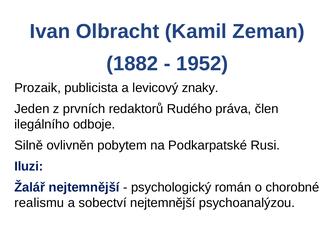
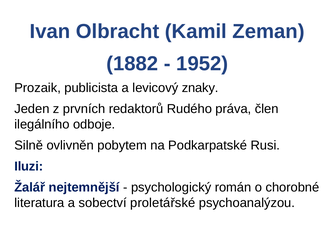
realismu: realismu -> literatura
sobectví nejtemnější: nejtemnější -> proletářské
